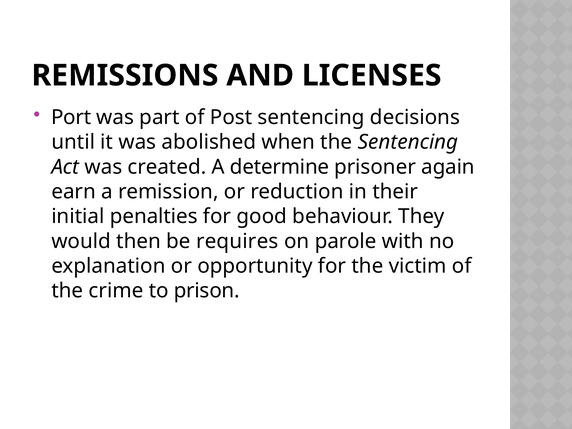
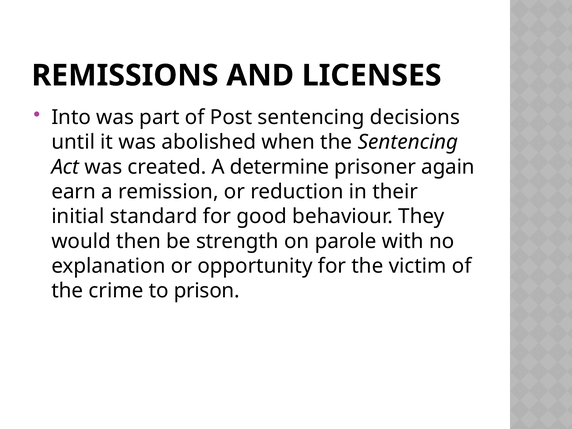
Port: Port -> Into
penalties: penalties -> standard
requires: requires -> strength
